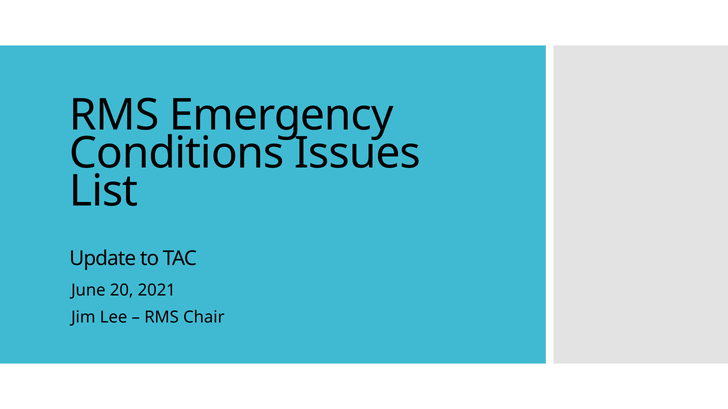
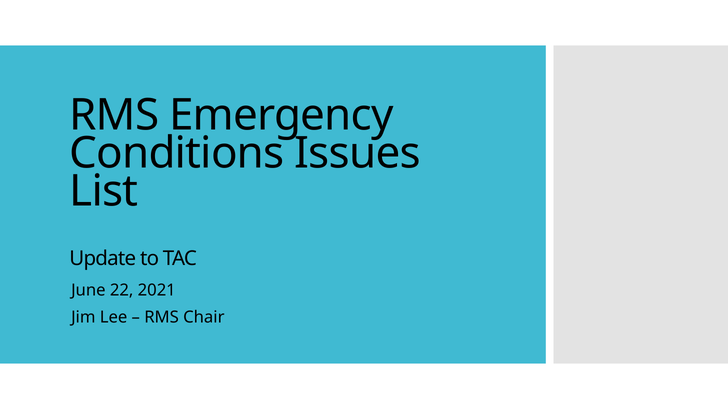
20: 20 -> 22
